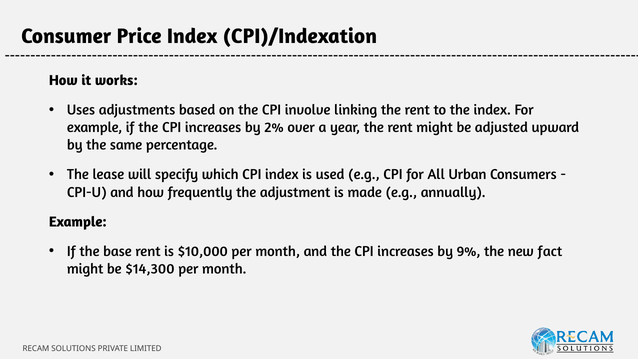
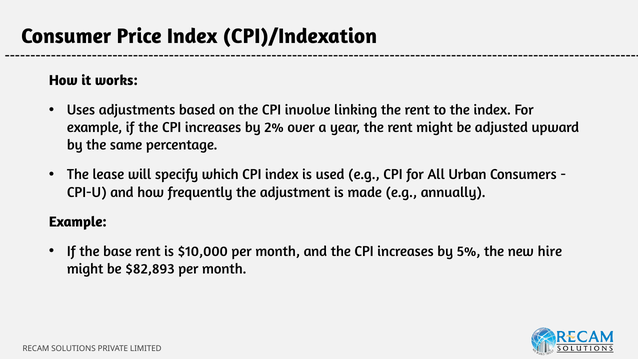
9%: 9% -> 5%
fact: fact -> hire
$14,300: $14,300 -> $82,893
